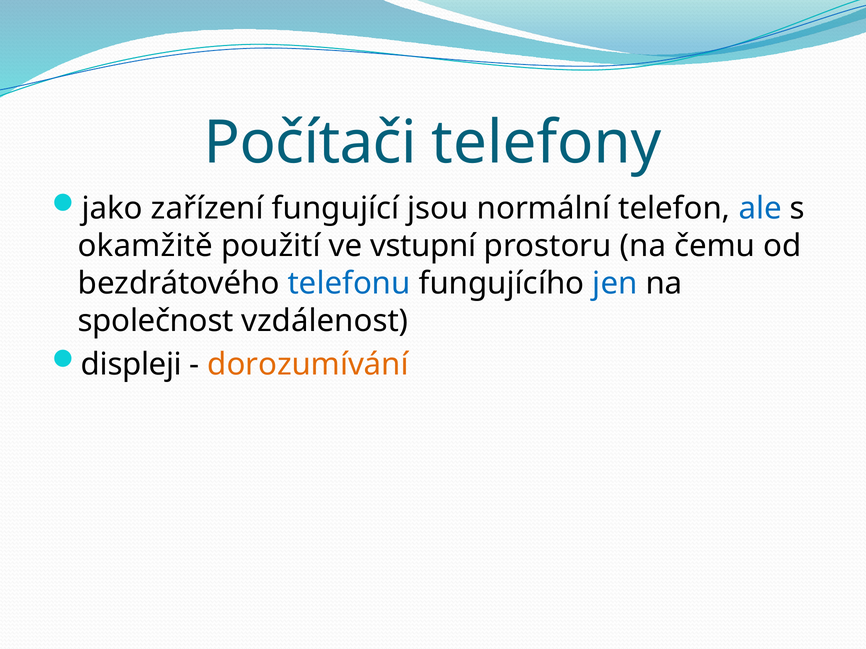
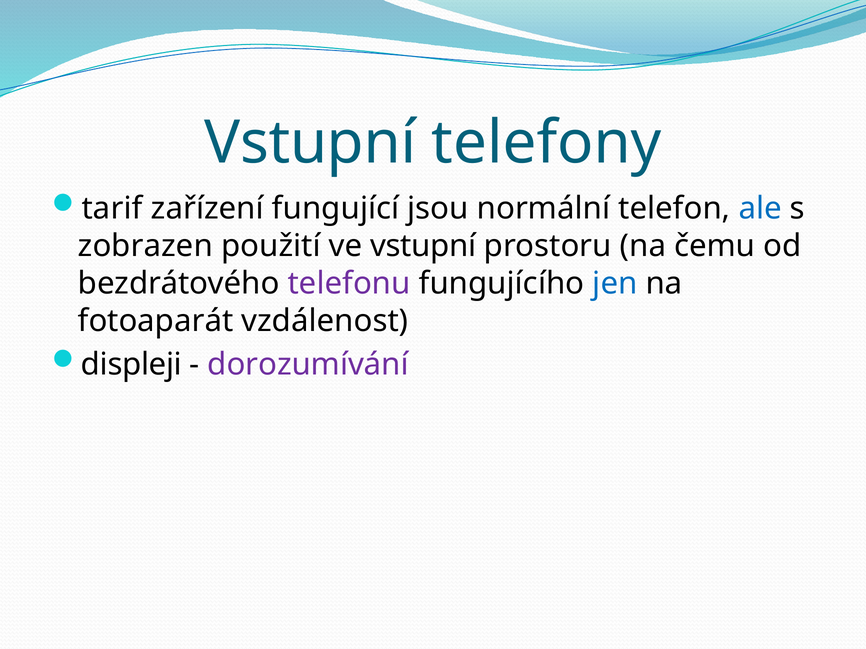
Počítači at (310, 143): Počítači -> Vstupní
jako: jako -> tarif
okamžitě: okamžitě -> zobrazen
telefonu colour: blue -> purple
společnost: společnost -> fotoaparát
dorozumívání colour: orange -> purple
